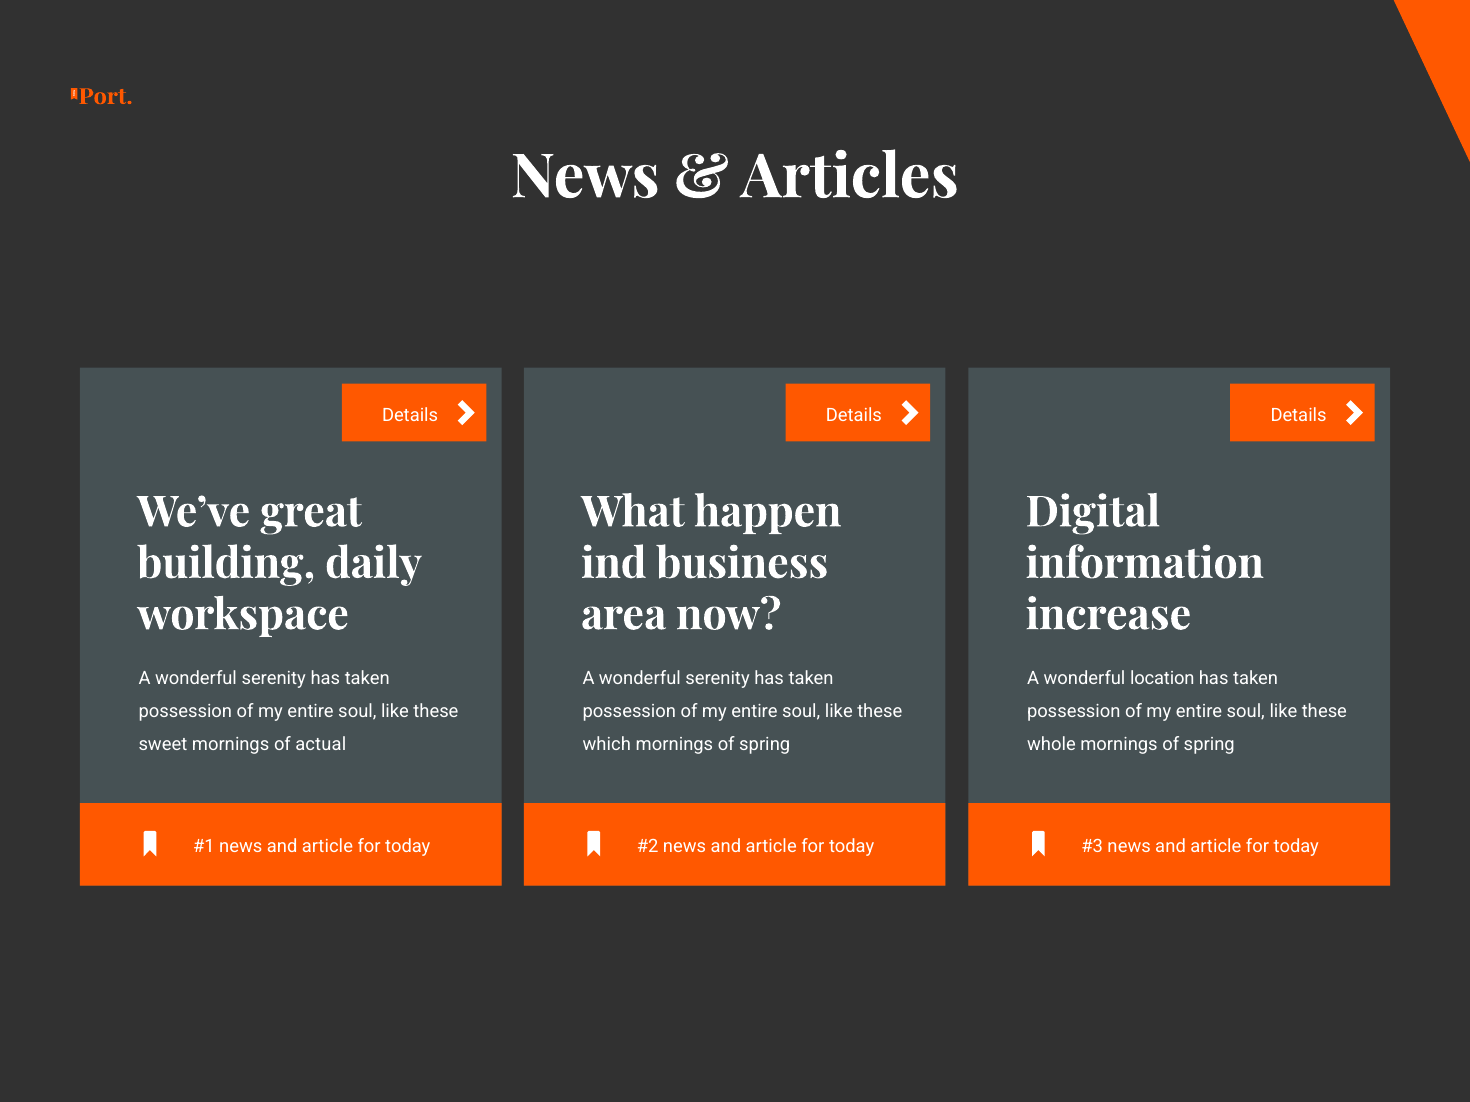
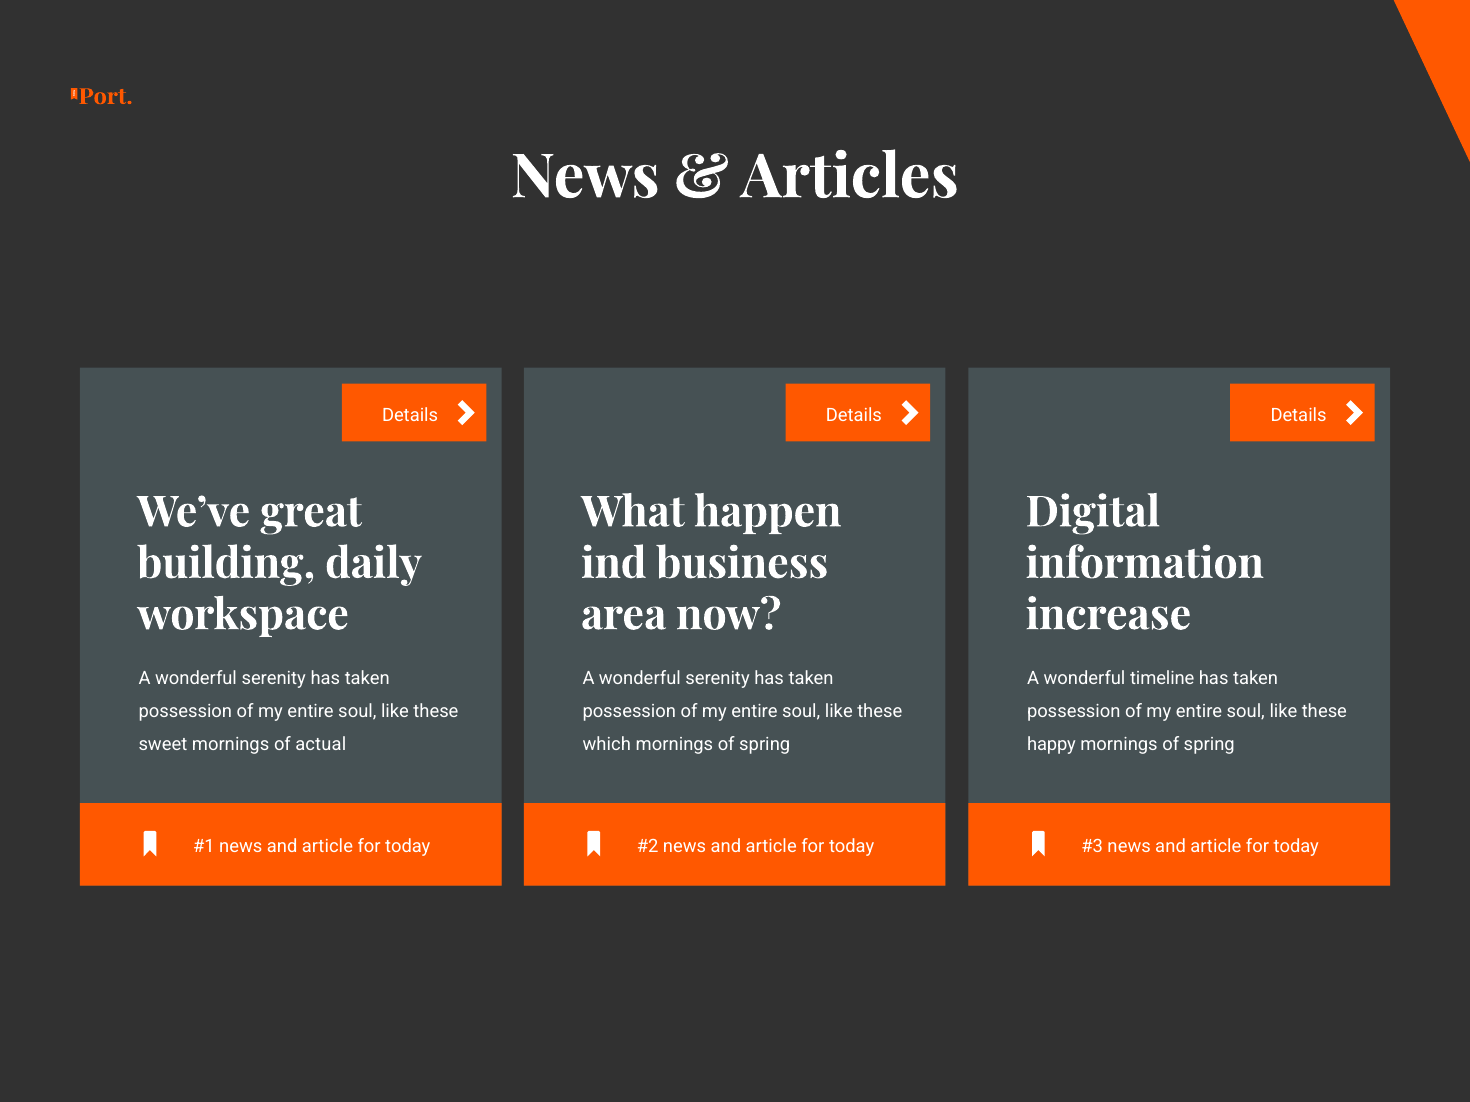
location: location -> timeline
whole: whole -> happy
